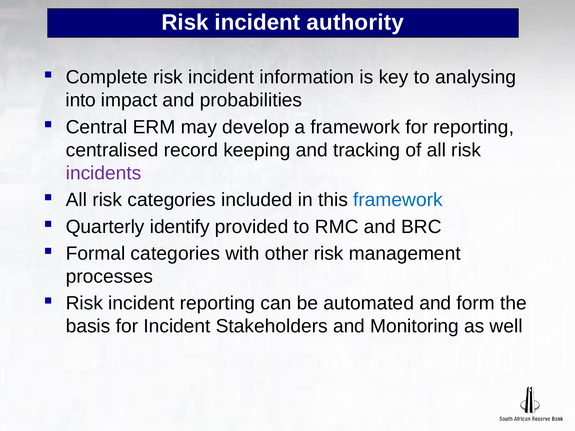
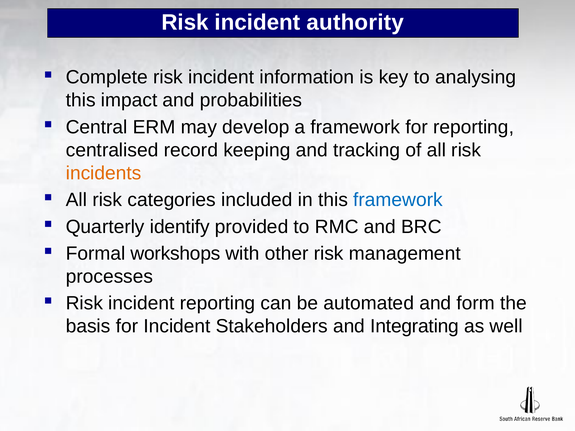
into at (81, 100): into -> this
incidents colour: purple -> orange
Formal categories: categories -> workshops
Monitoring: Monitoring -> Integrating
